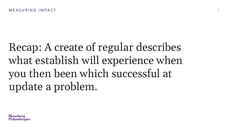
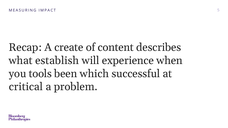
regular: regular -> content
then: then -> tools
update: update -> critical
